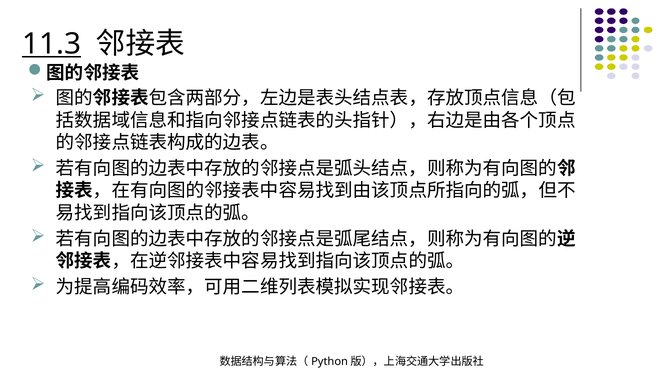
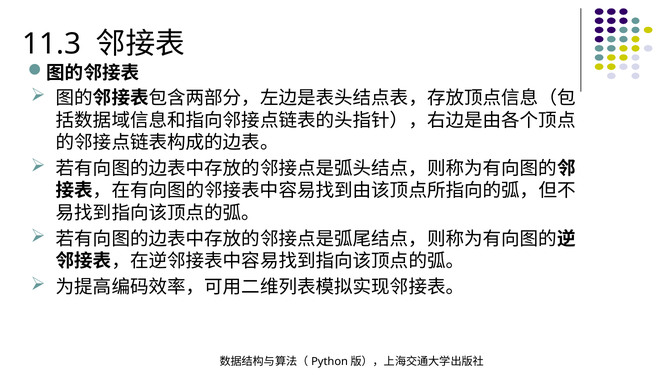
11.3 underline: present -> none
